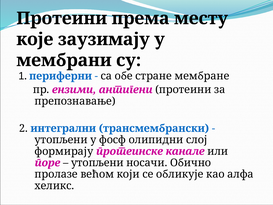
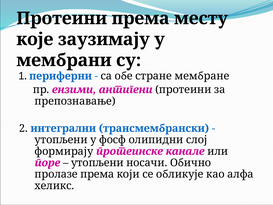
пролазе већом: већом -> према
